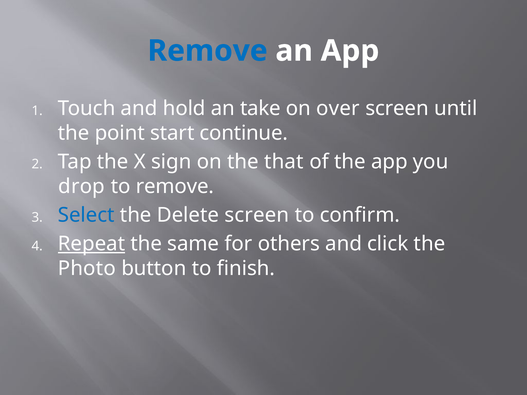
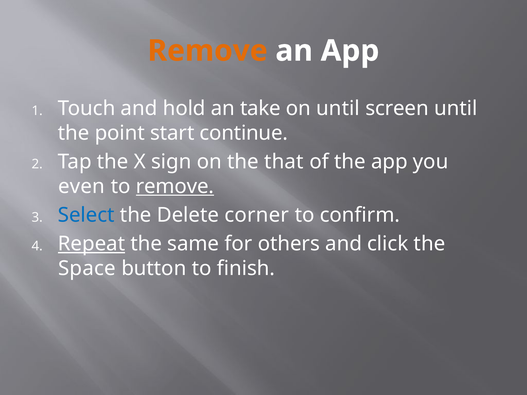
Remove at (208, 51) colour: blue -> orange
on over: over -> until
drop: drop -> even
remove at (175, 186) underline: none -> present
Delete screen: screen -> corner
Photo: Photo -> Space
